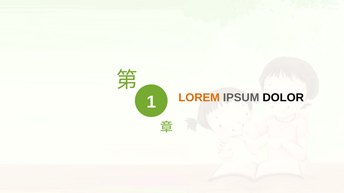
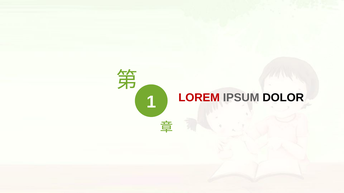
LOREM colour: orange -> red
